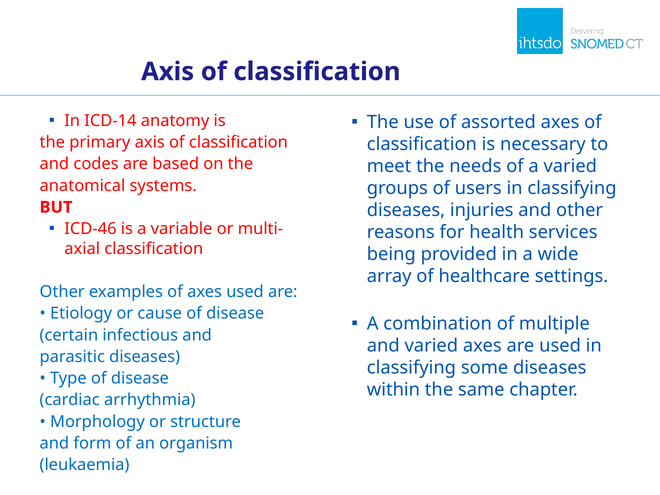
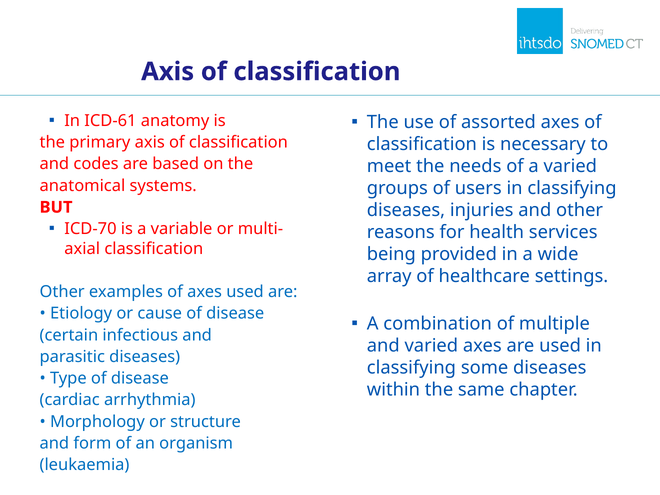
ICD-14: ICD-14 -> ICD-61
ICD-46: ICD-46 -> ICD-70
